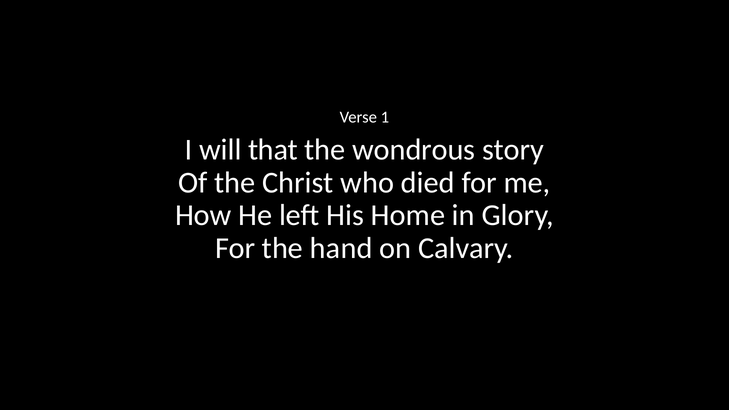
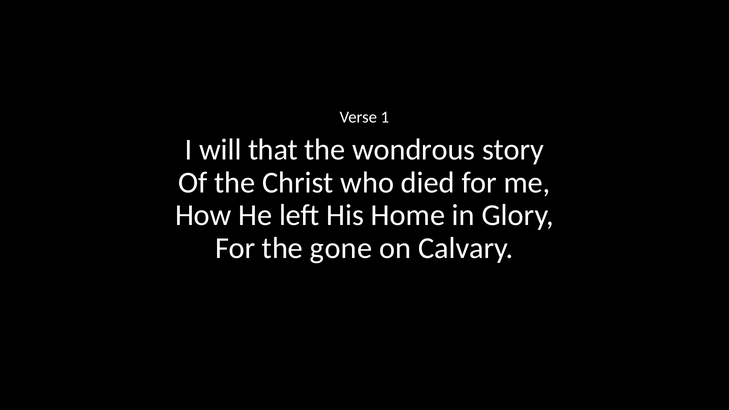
hand: hand -> gone
